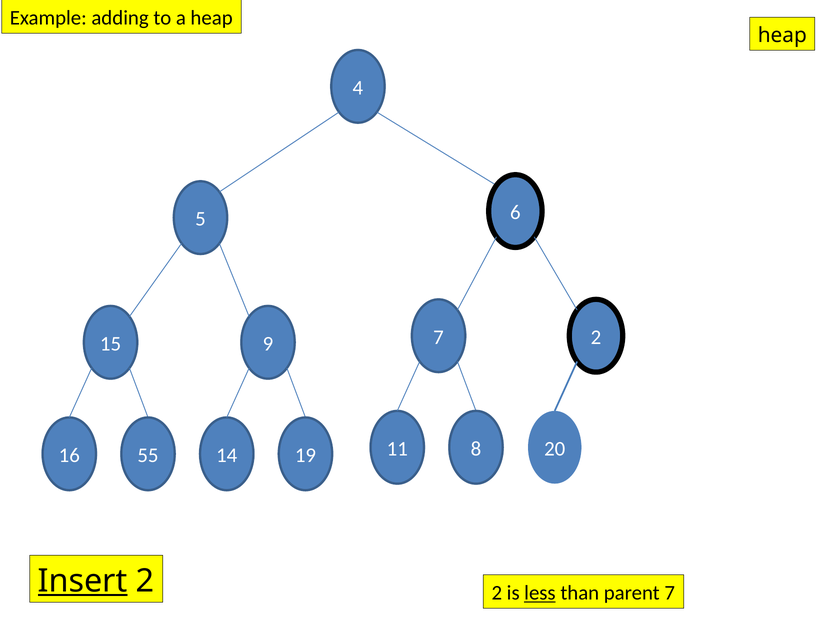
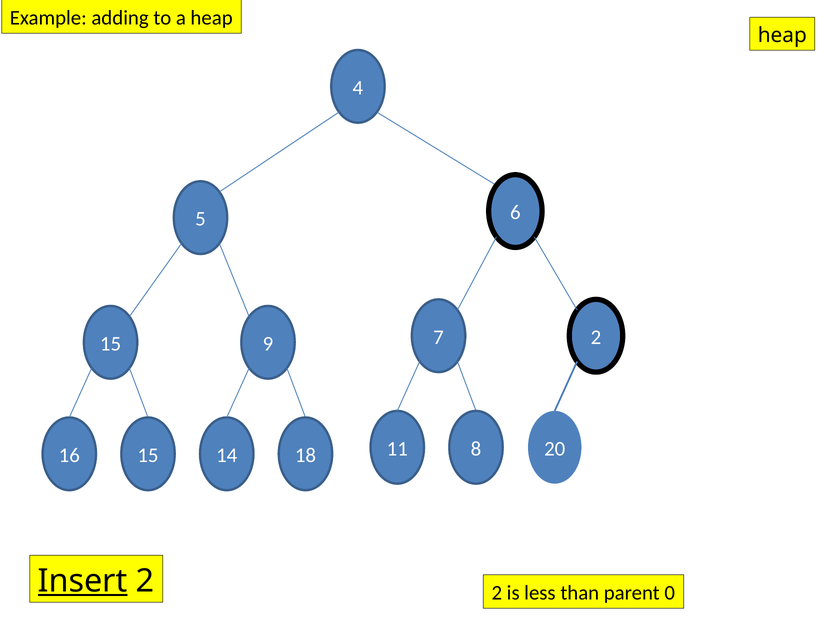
16 55: 55 -> 15
19: 19 -> 18
less underline: present -> none
parent 7: 7 -> 0
